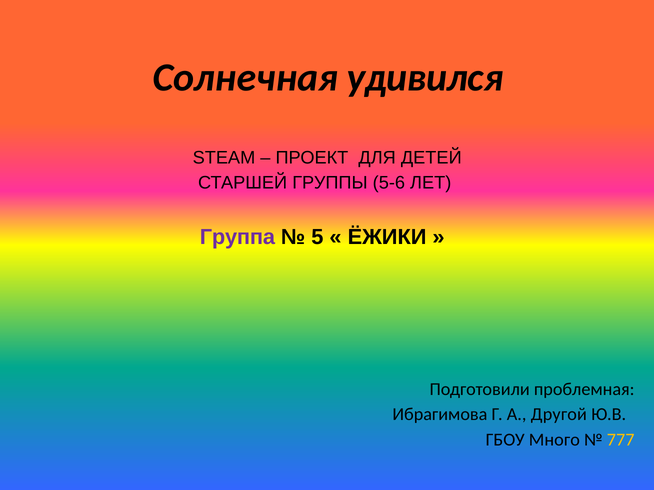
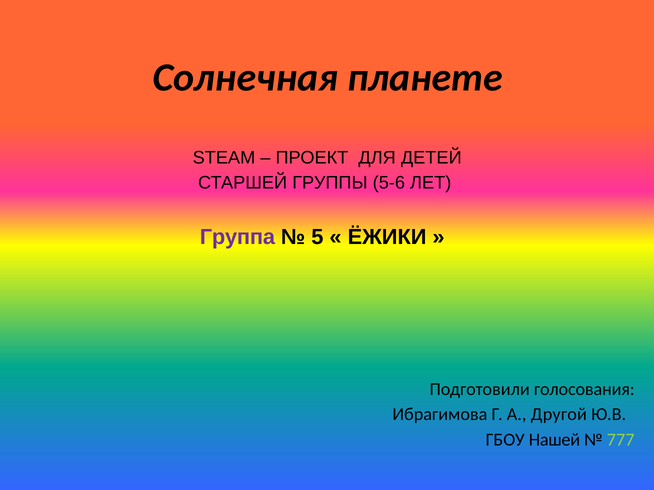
удивился: удивился -> планете
проблемная: проблемная -> голосования
Много: Много -> Нашей
777 colour: yellow -> light green
